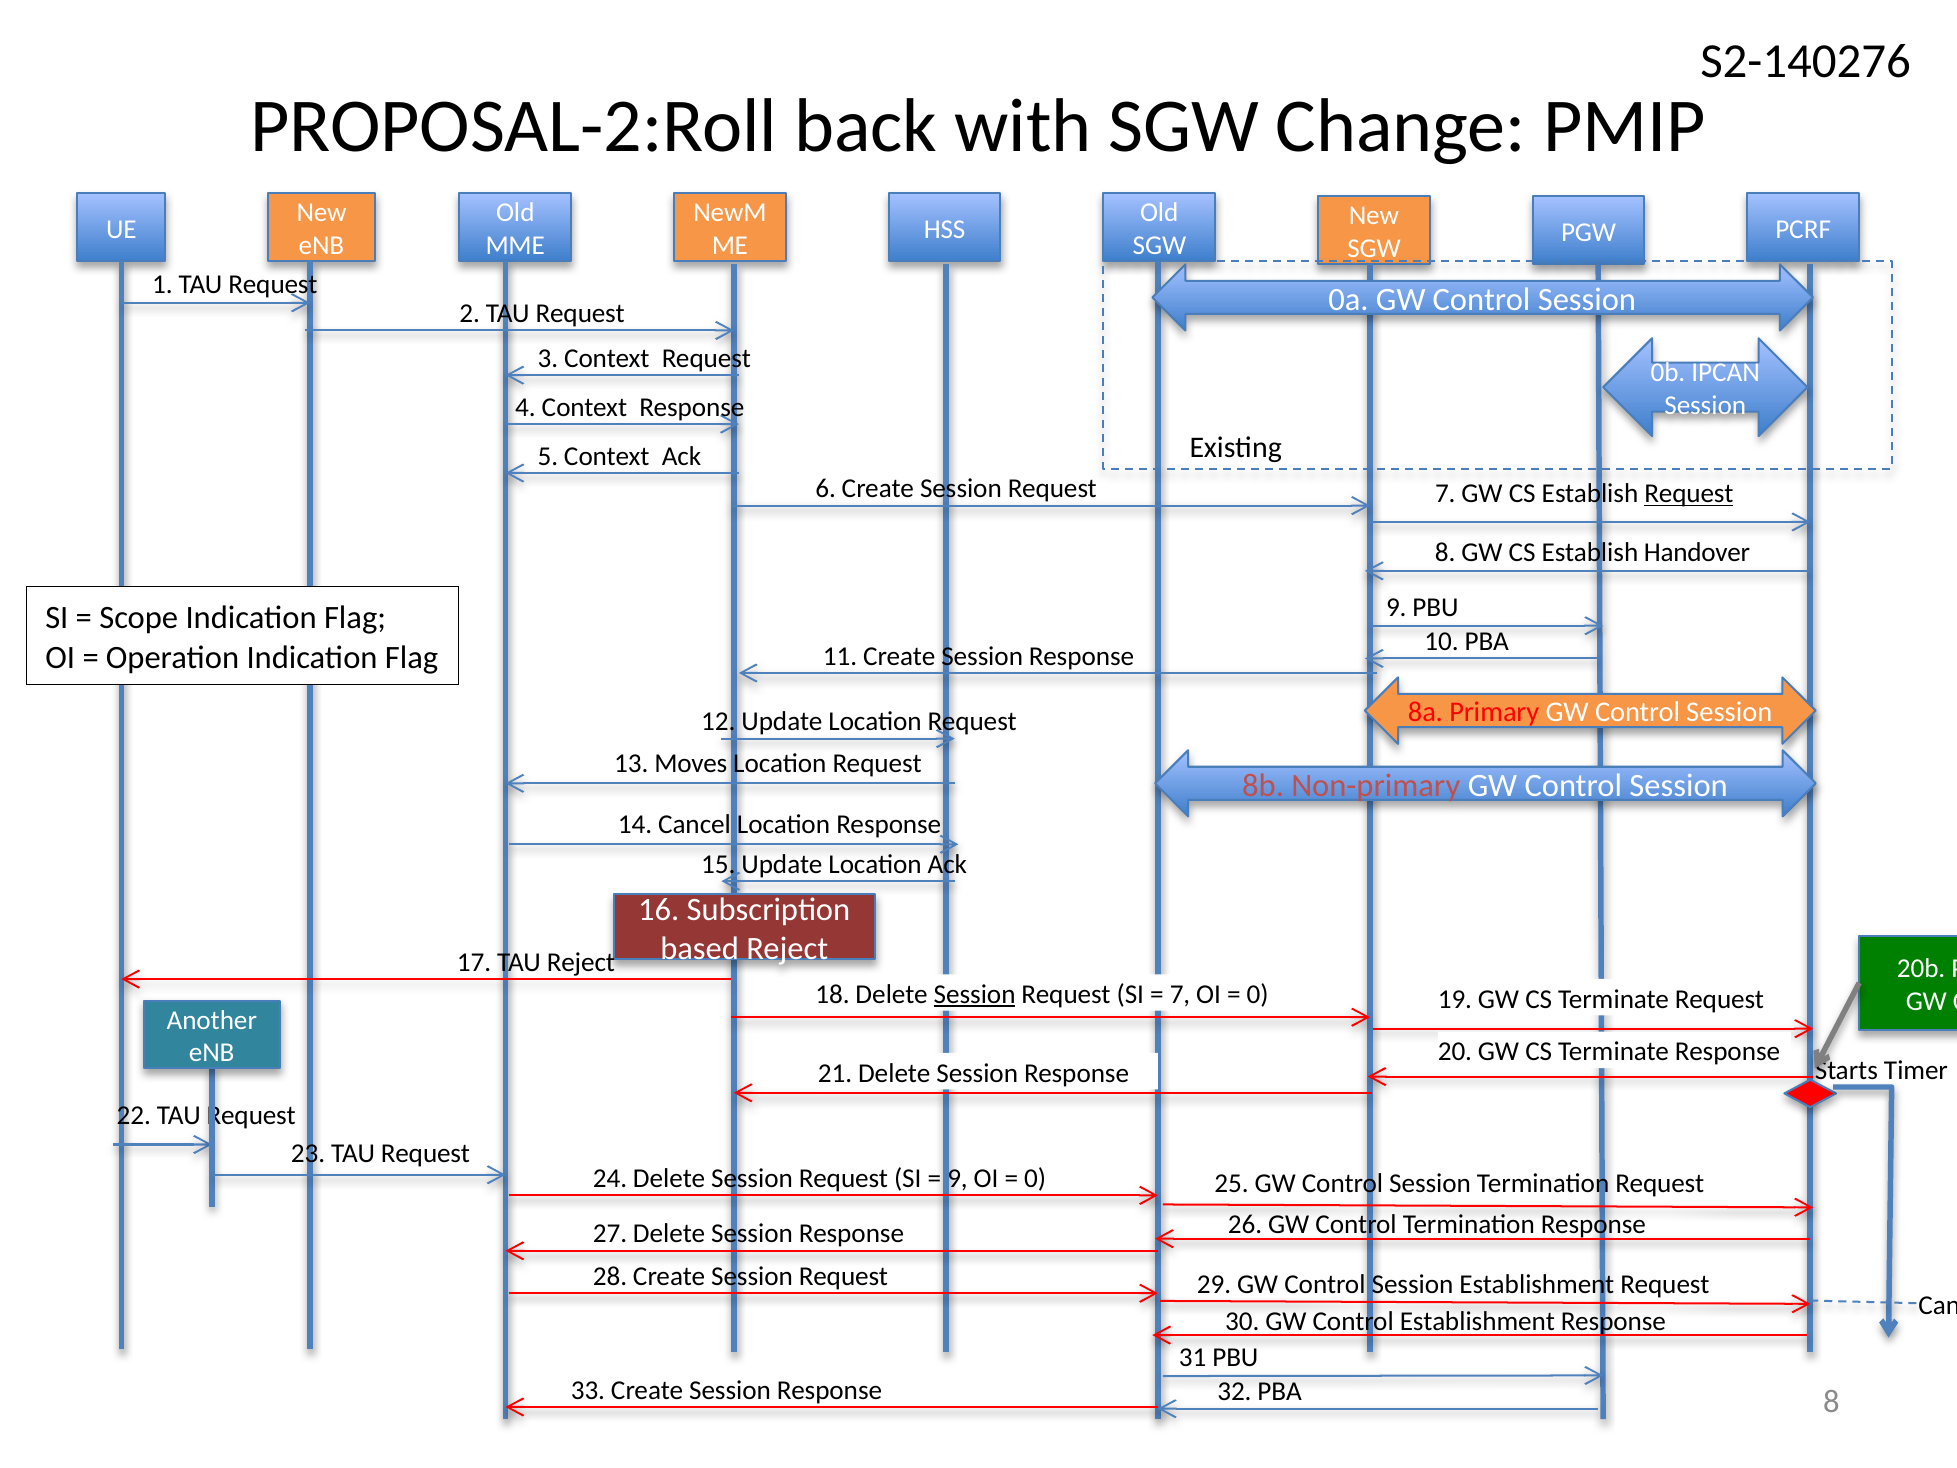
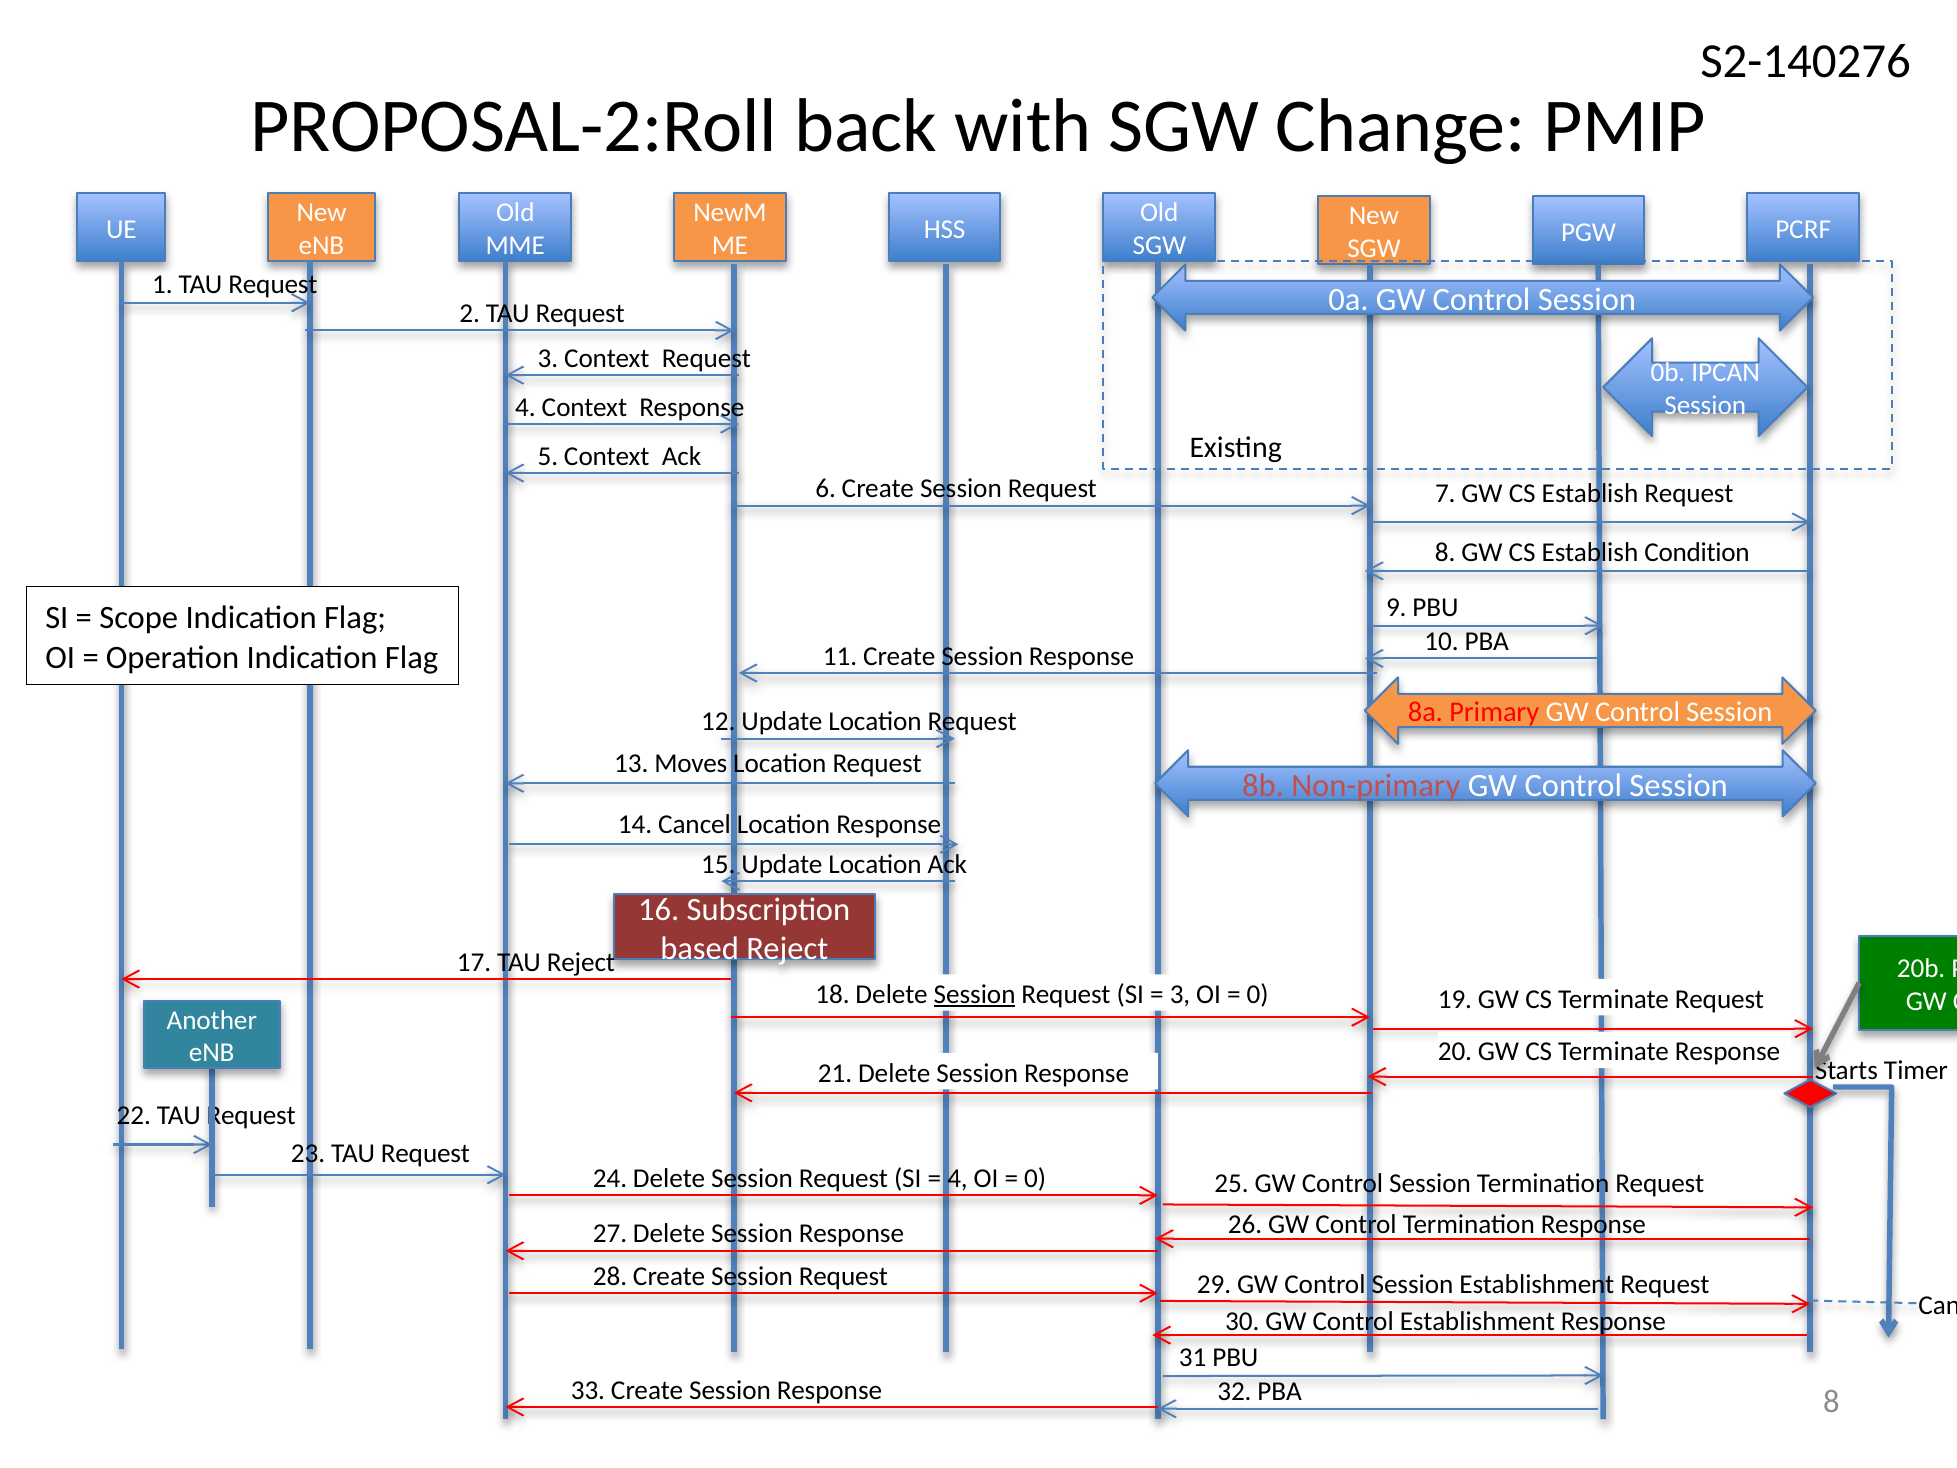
Request at (1689, 494) underline: present -> none
Handover: Handover -> Condition
7 at (1180, 994): 7 -> 3
9 at (957, 1178): 9 -> 4
